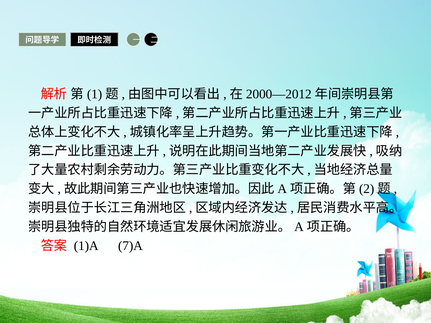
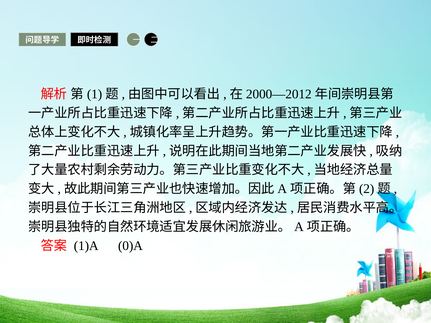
7)A: 7)A -> 0)A
